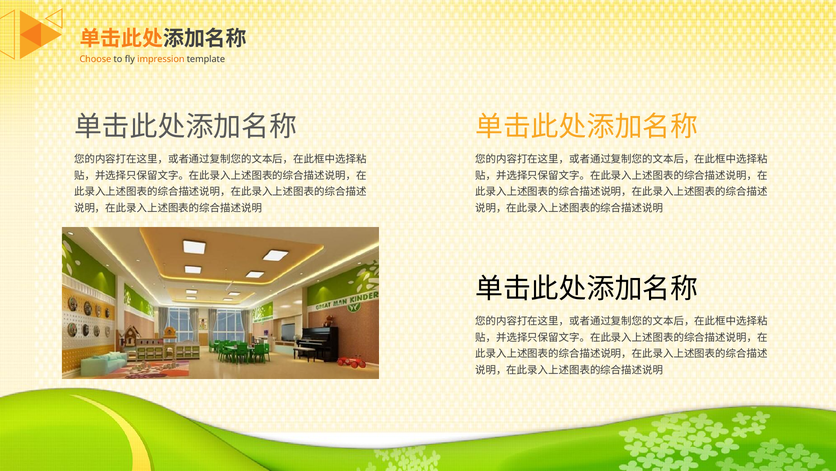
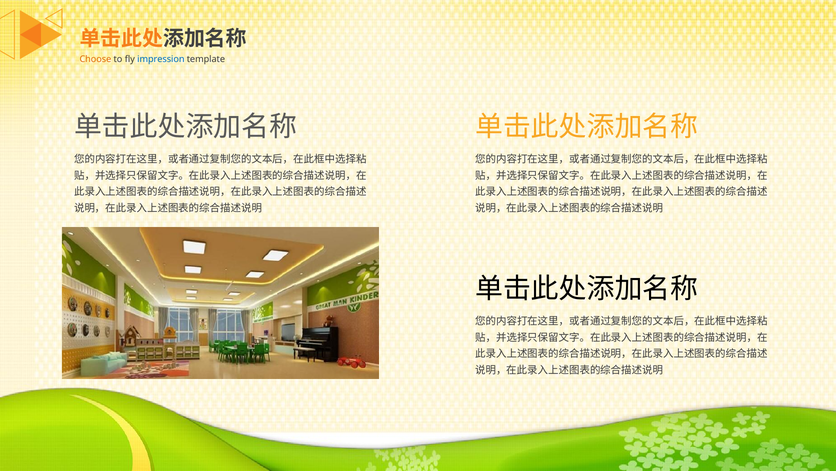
impression colour: orange -> blue
